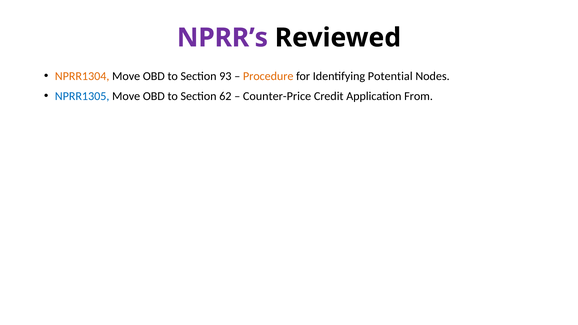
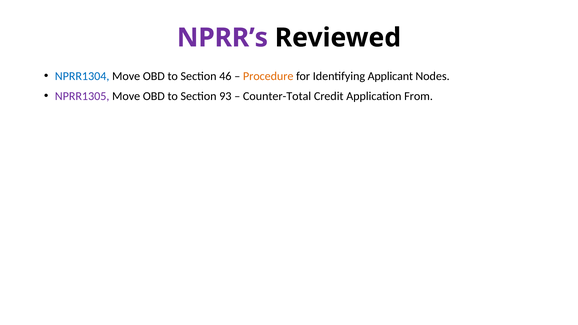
NPRR1304 colour: orange -> blue
93: 93 -> 46
Potential: Potential -> Applicant
NPRR1305 colour: blue -> purple
62: 62 -> 93
Counter-Price: Counter-Price -> Counter-Total
